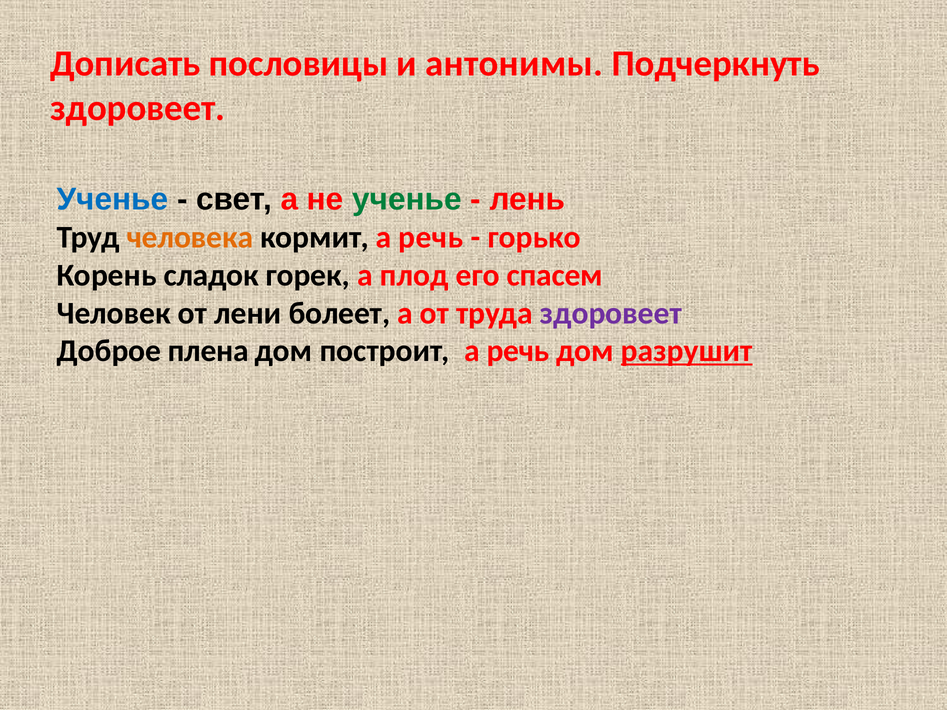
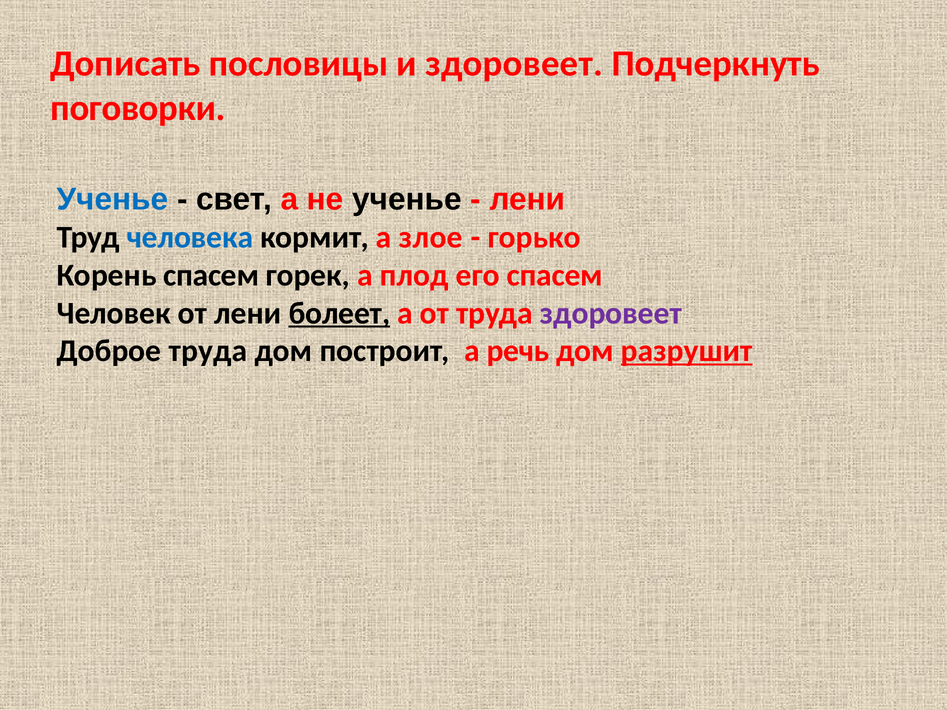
и антонимы: антонимы -> здоровеет
здоровеет at (138, 108): здоровеет -> поговорки
ученье at (407, 200) colour: green -> black
лень at (527, 200): лень -> лени
человека colour: orange -> blue
кормит а речь: речь -> злое
Корень сладок: сладок -> спасем
болеет underline: none -> present
Доброе плена: плена -> труда
